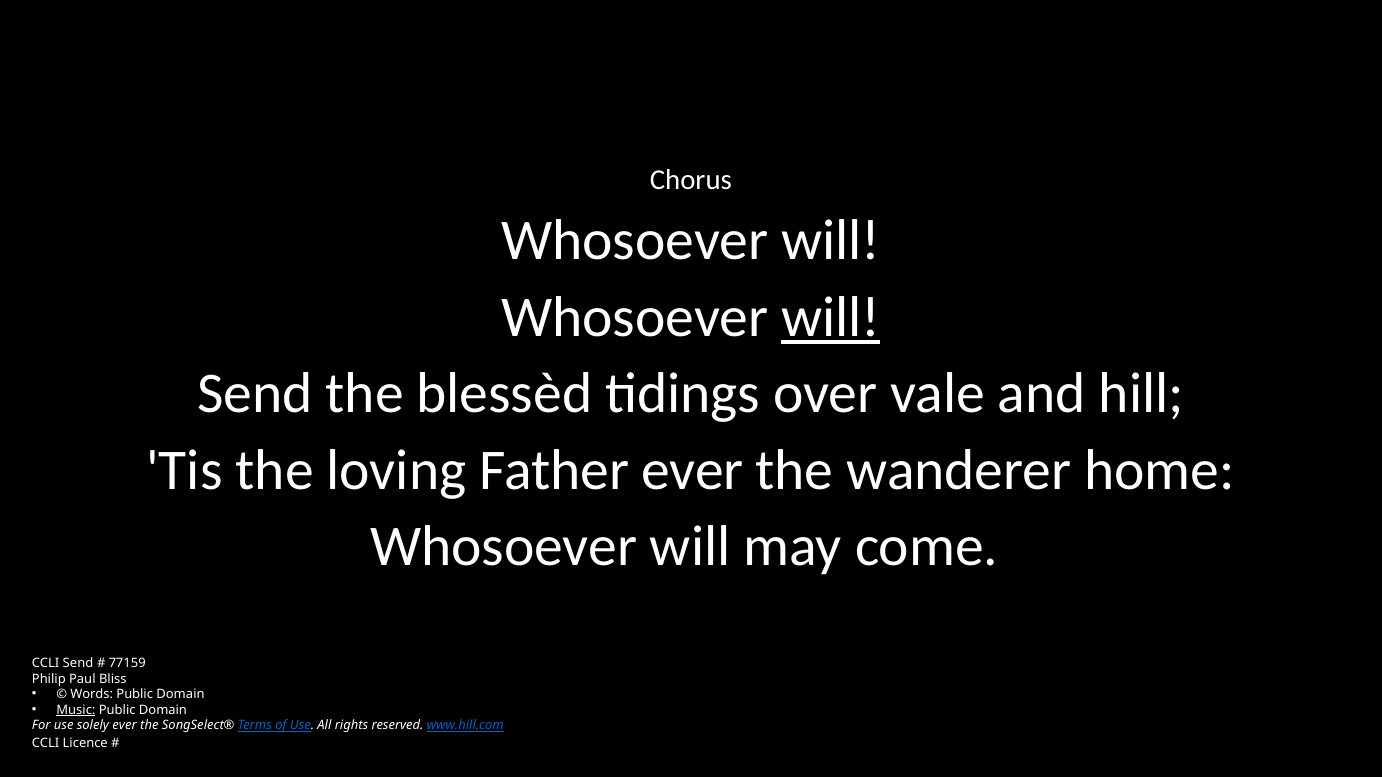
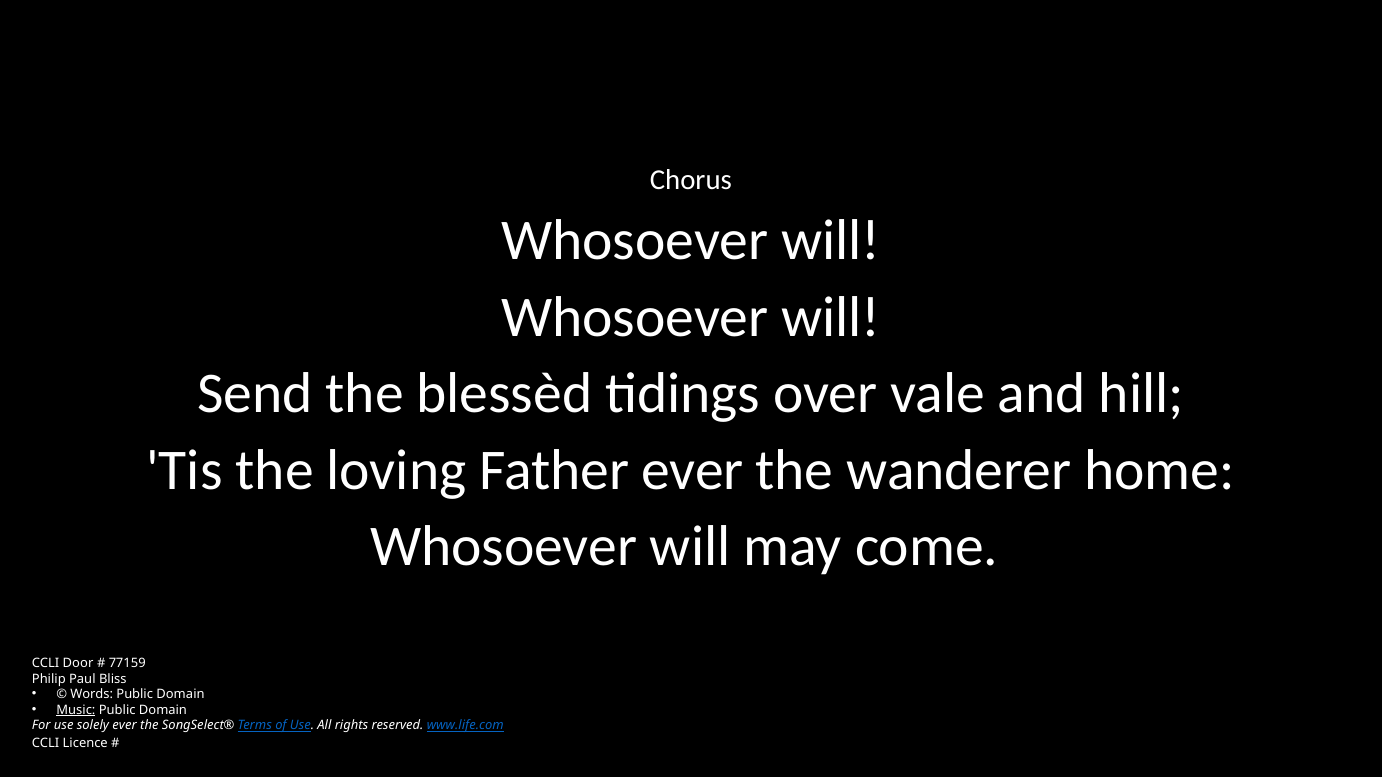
will at (831, 317) underline: present -> none
CCLI Send: Send -> Door
www.hill.com: www.hill.com -> www.life.com
